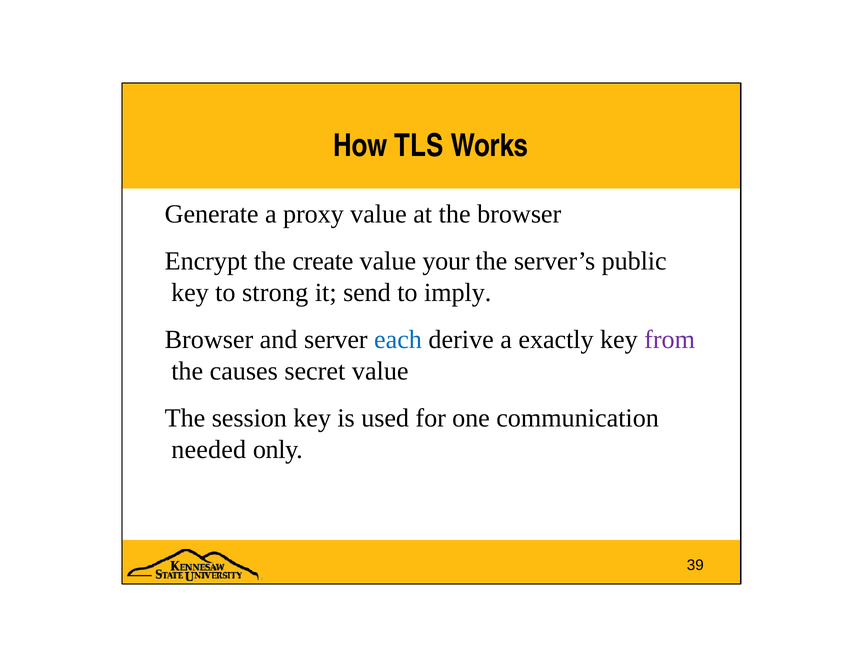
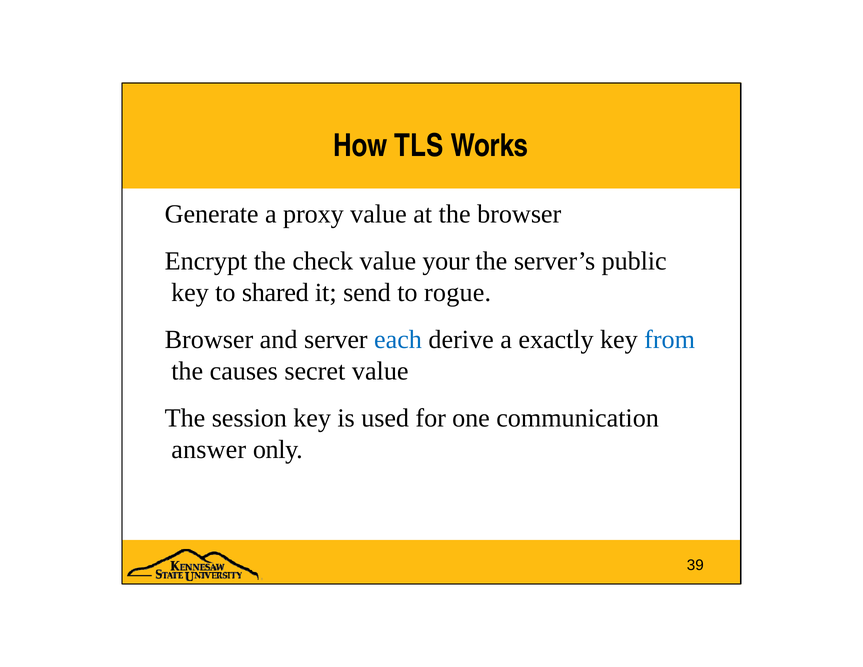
create: create -> check
strong: strong -> shared
imply: imply -> rogue
from colour: purple -> blue
needed: needed -> answer
